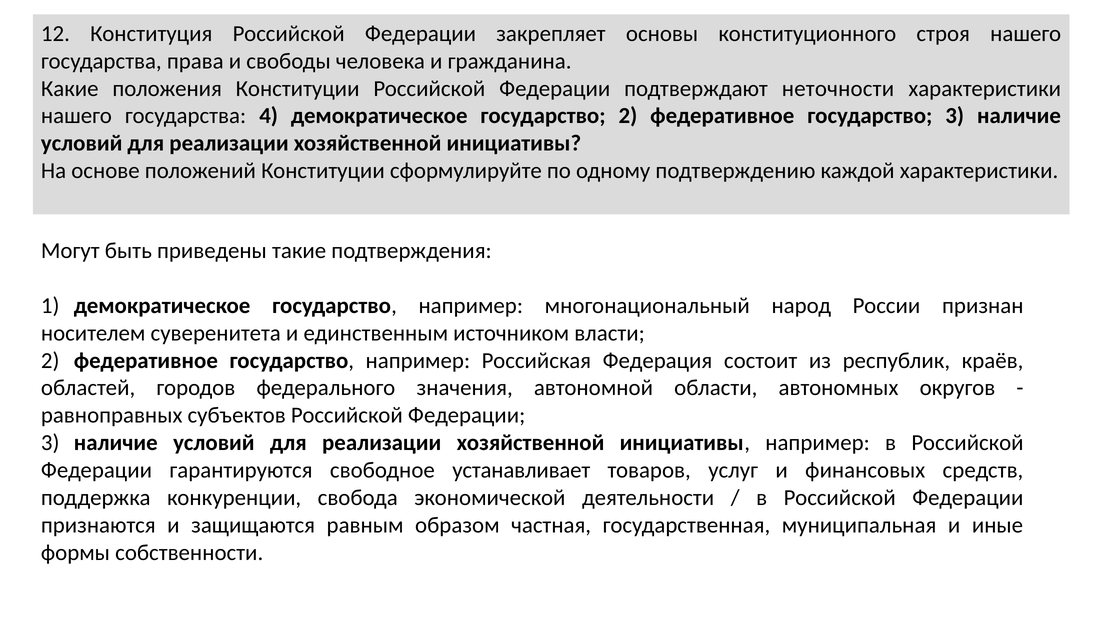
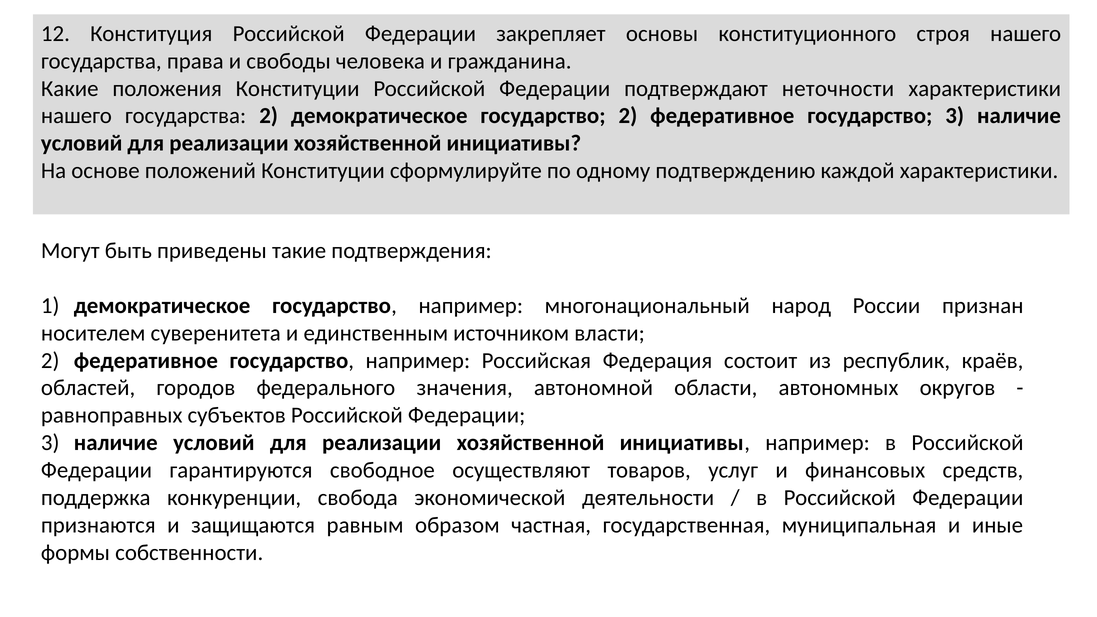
государства 4: 4 -> 2
устанавливает: устанавливает -> осуществляют
